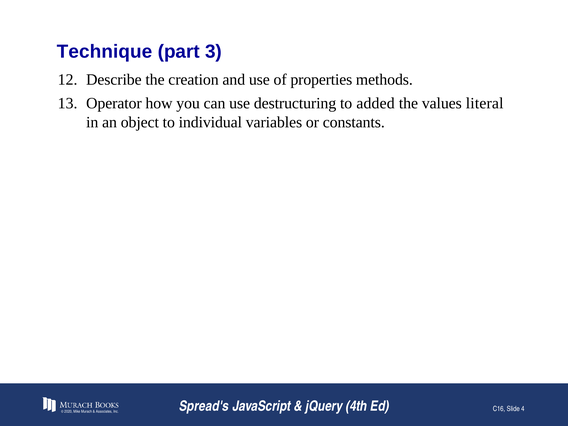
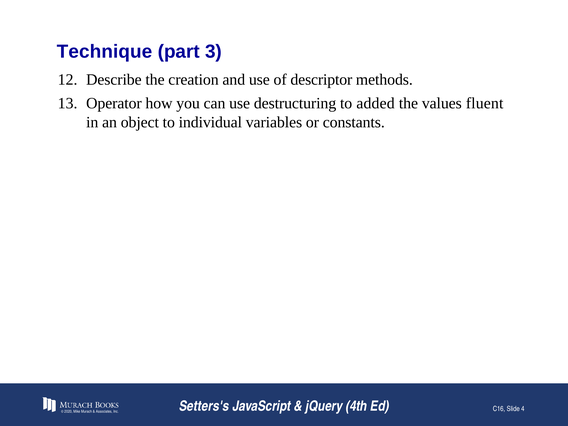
properties: properties -> descriptor
literal: literal -> fluent
Spread's: Spread's -> Setters's
